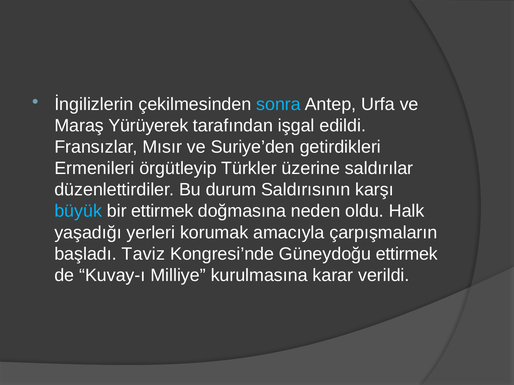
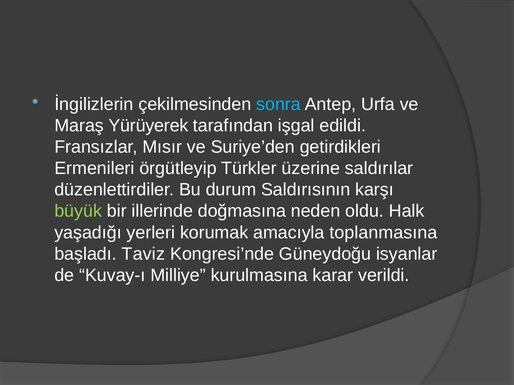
büyük colour: light blue -> light green
bir ettirmek: ettirmek -> illerinde
çarpışmaların: çarpışmaların -> toplanmasına
Güneydoğu ettirmek: ettirmek -> isyanlar
